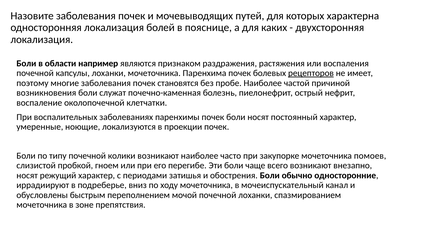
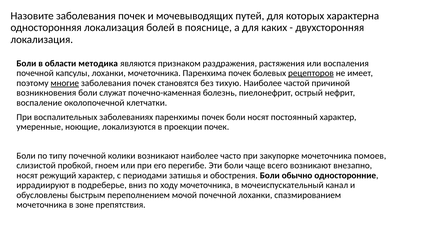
например: например -> методика
многие underline: none -> present
пробе: пробе -> тихую
